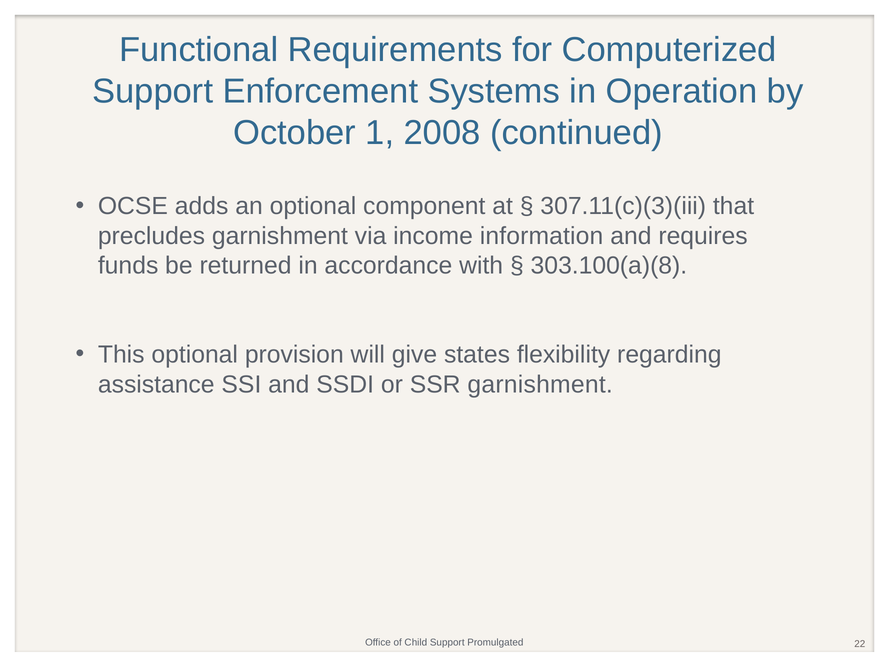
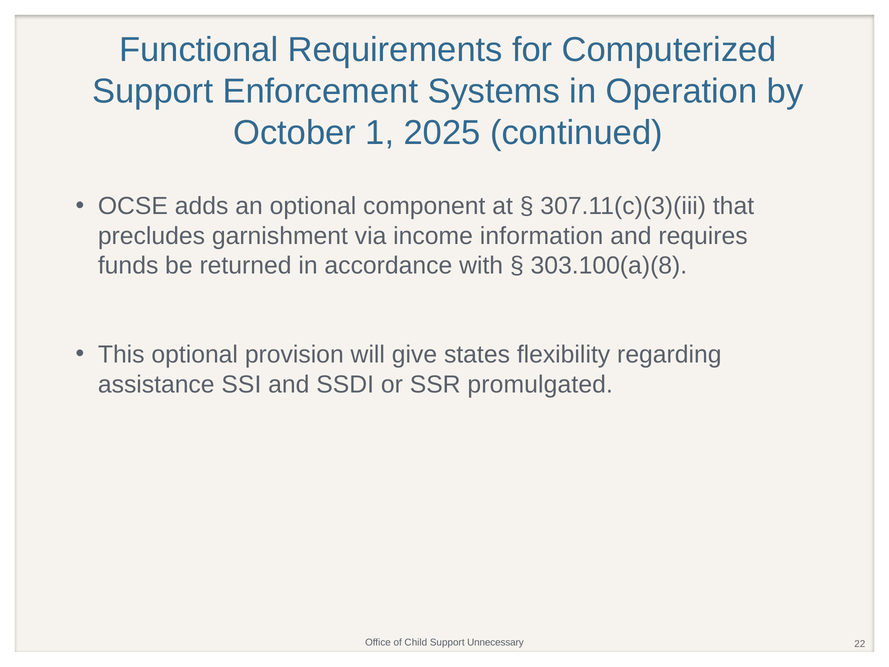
2008: 2008 -> 2025
SSR garnishment: garnishment -> promulgated
Promulgated: Promulgated -> Unnecessary
